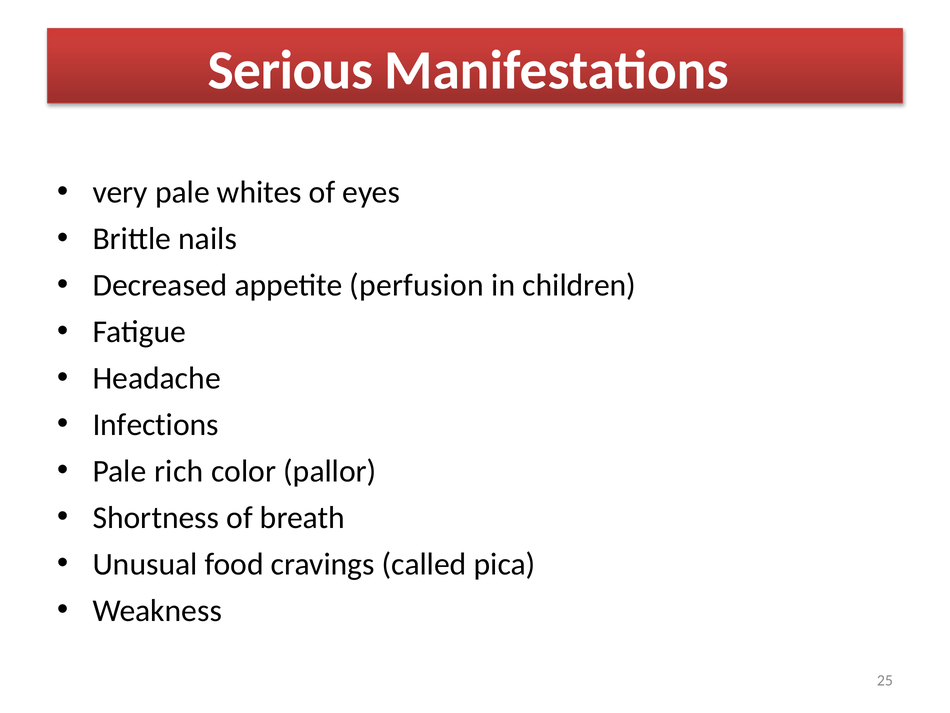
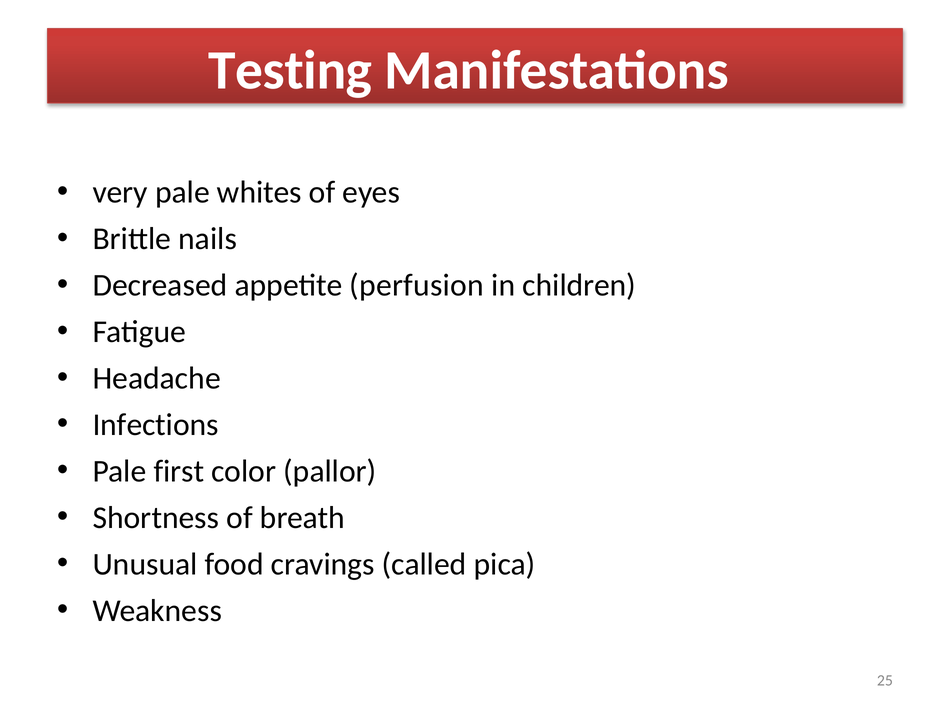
Serious: Serious -> Testing
rich: rich -> first
